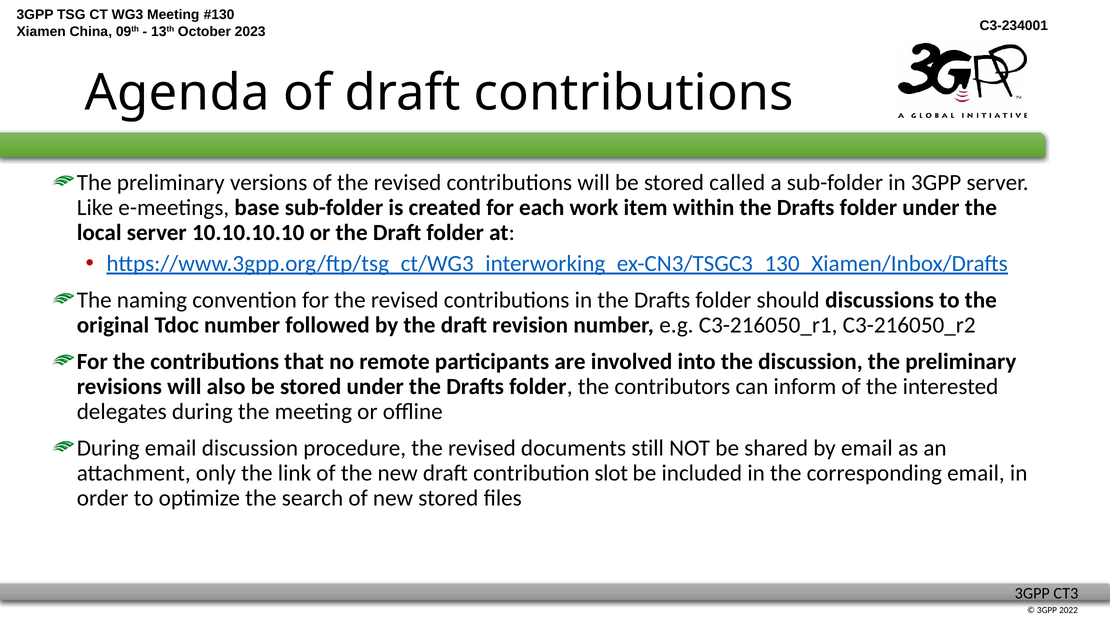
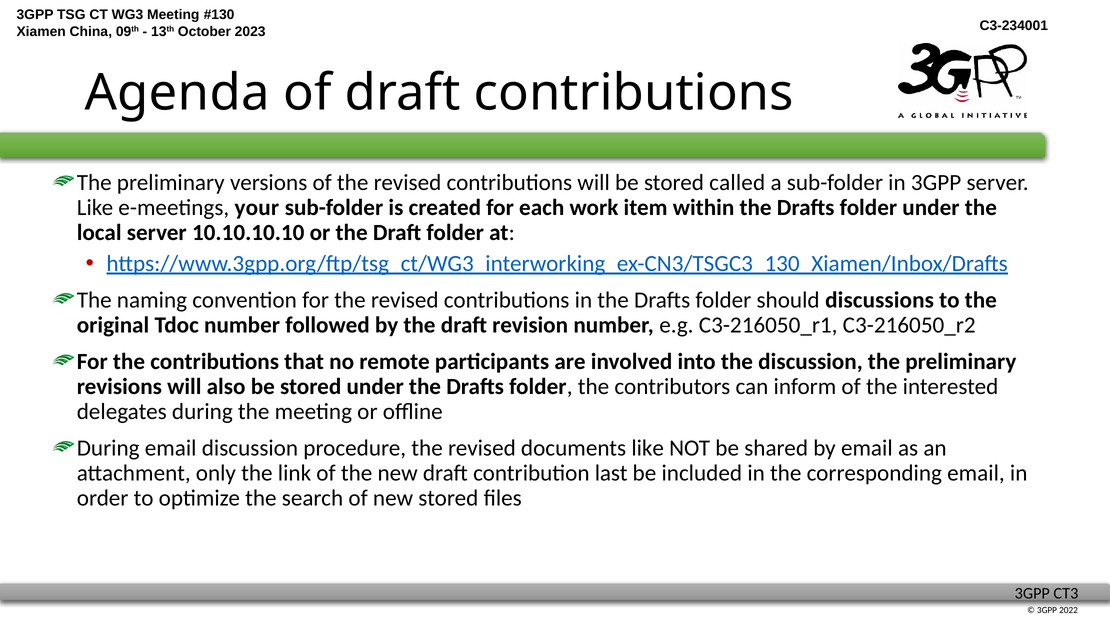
base: base -> your
documents still: still -> like
slot: slot -> last
